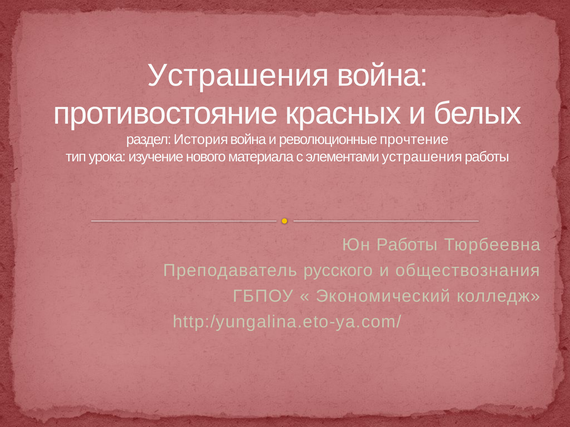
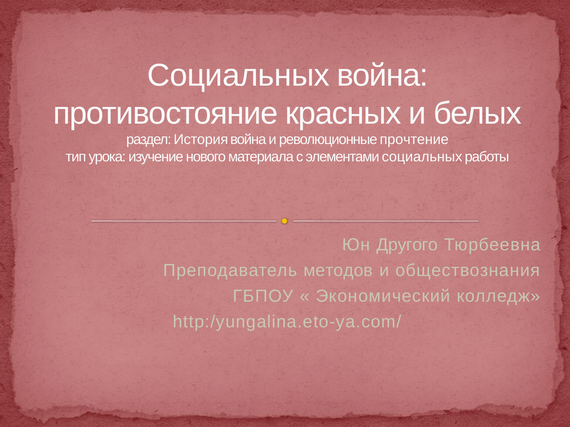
Устрашения at (238, 75): Устрашения -> Социальных
элементами устрашения: устрашения -> социальных
Юн Работы: Работы -> Другого
русского: русского -> методов
